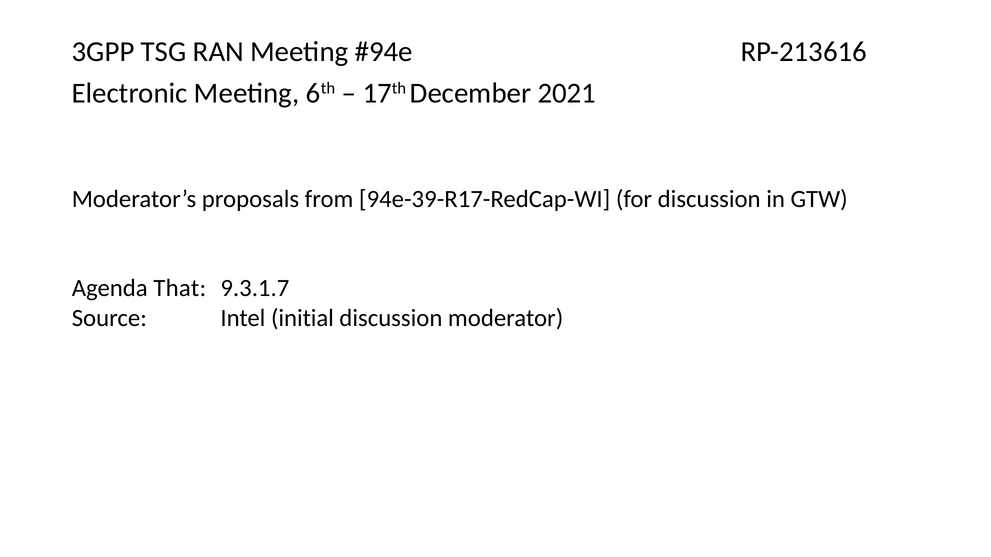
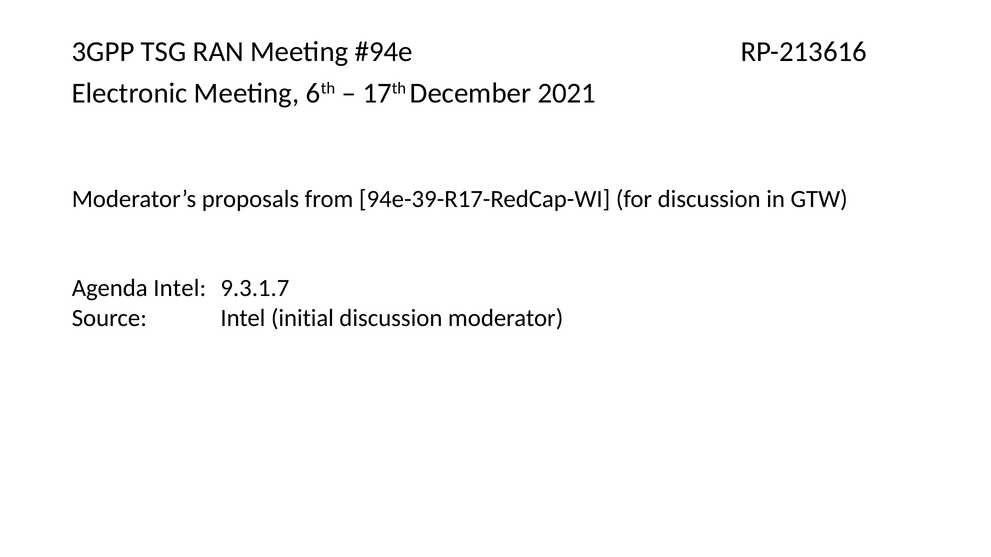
Agenda That: That -> Intel
